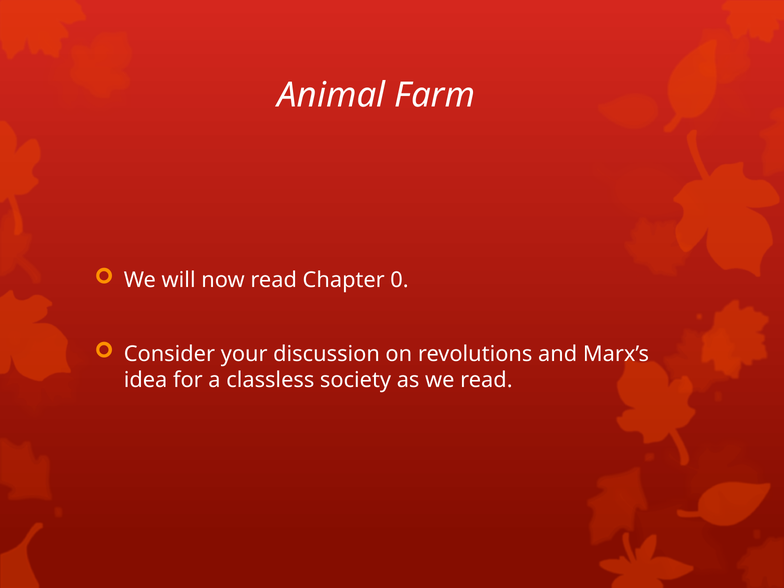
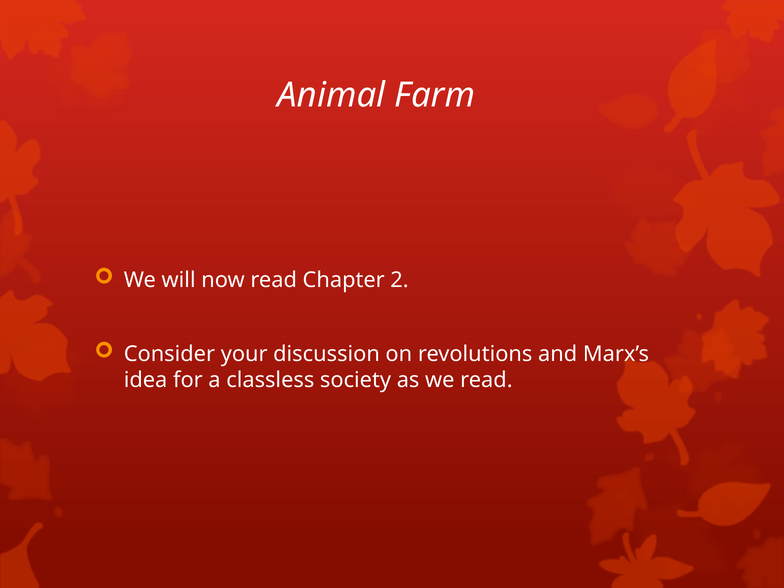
0: 0 -> 2
